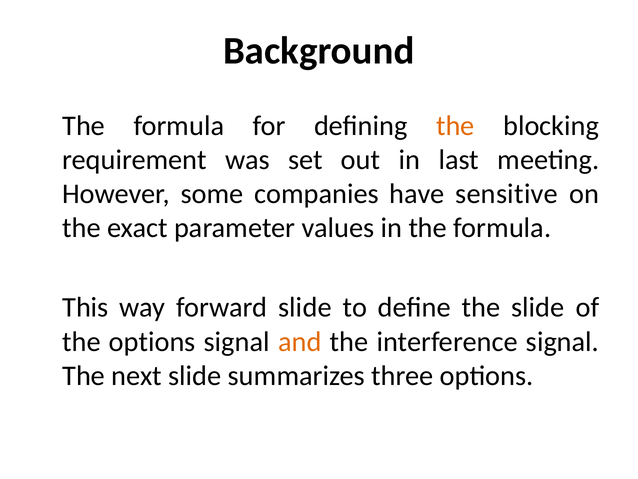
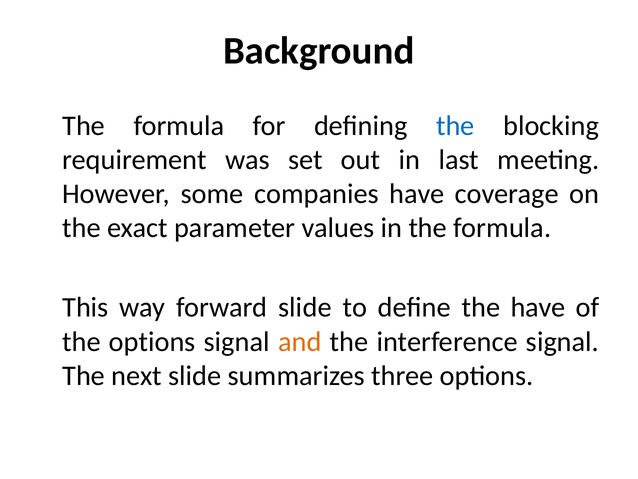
the at (455, 126) colour: orange -> blue
sensitive: sensitive -> coverage
the slide: slide -> have
